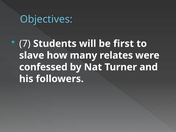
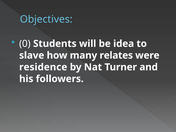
7: 7 -> 0
first: first -> idea
confessed: confessed -> residence
